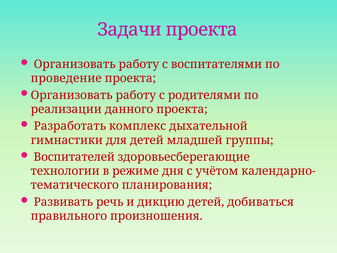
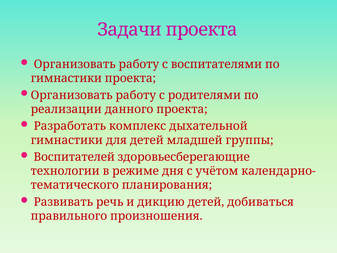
проведение at (66, 78): проведение -> гимнастики
